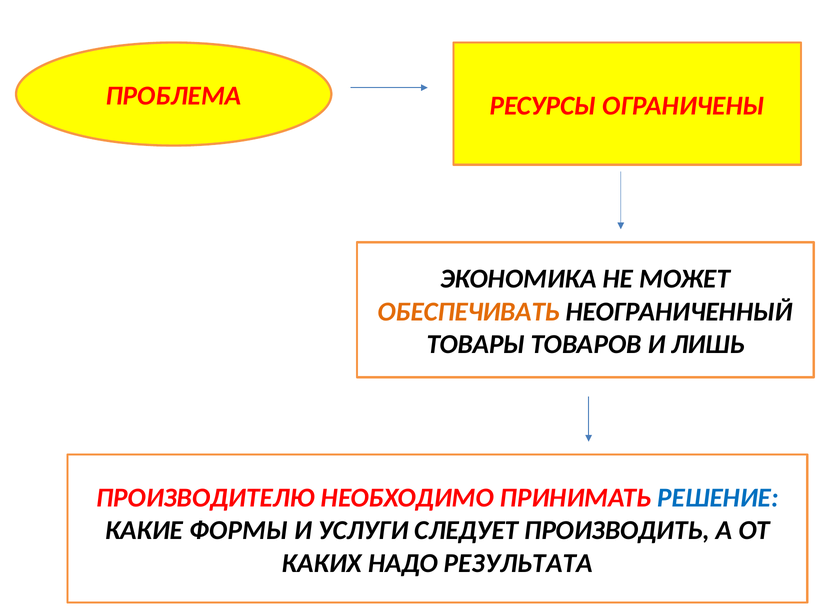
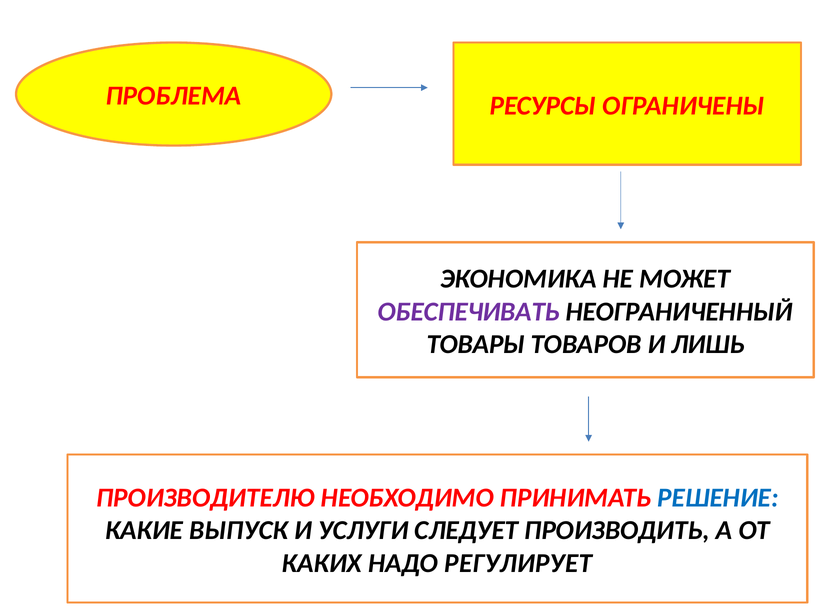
ОБЕСПЕЧИВАТЬ colour: orange -> purple
ФОРМЫ: ФОРМЫ -> ВЫПУСК
РЕЗУЛЬТАТА: РЕЗУЛЬТАТА -> РЕГУЛИРУЕТ
